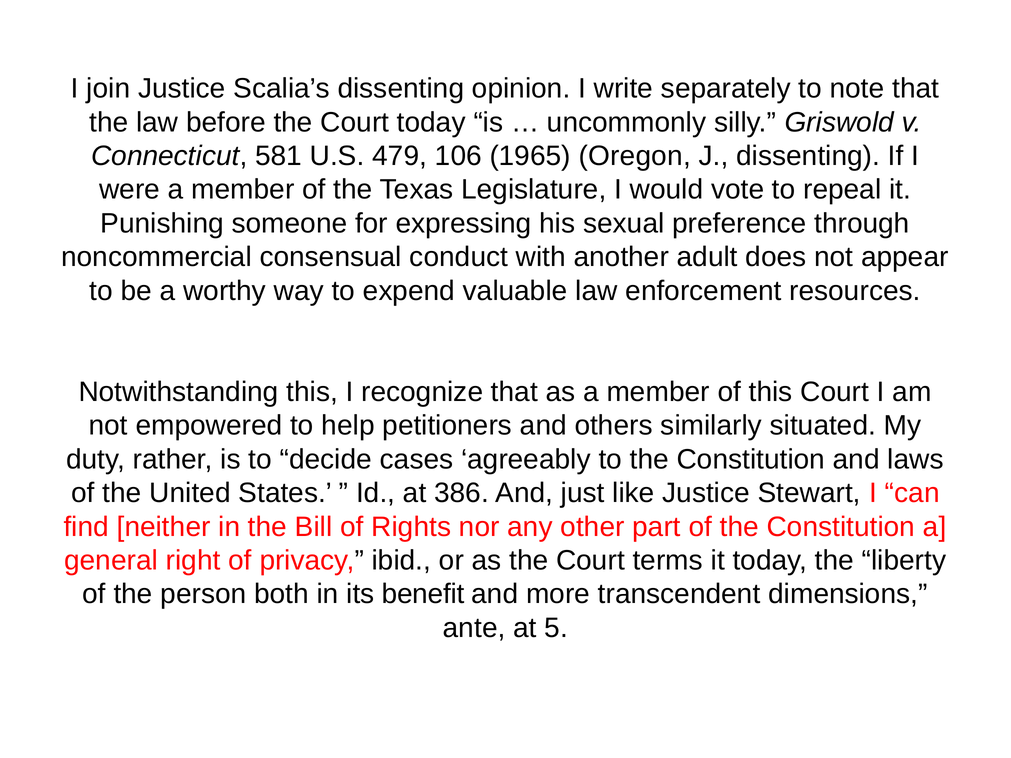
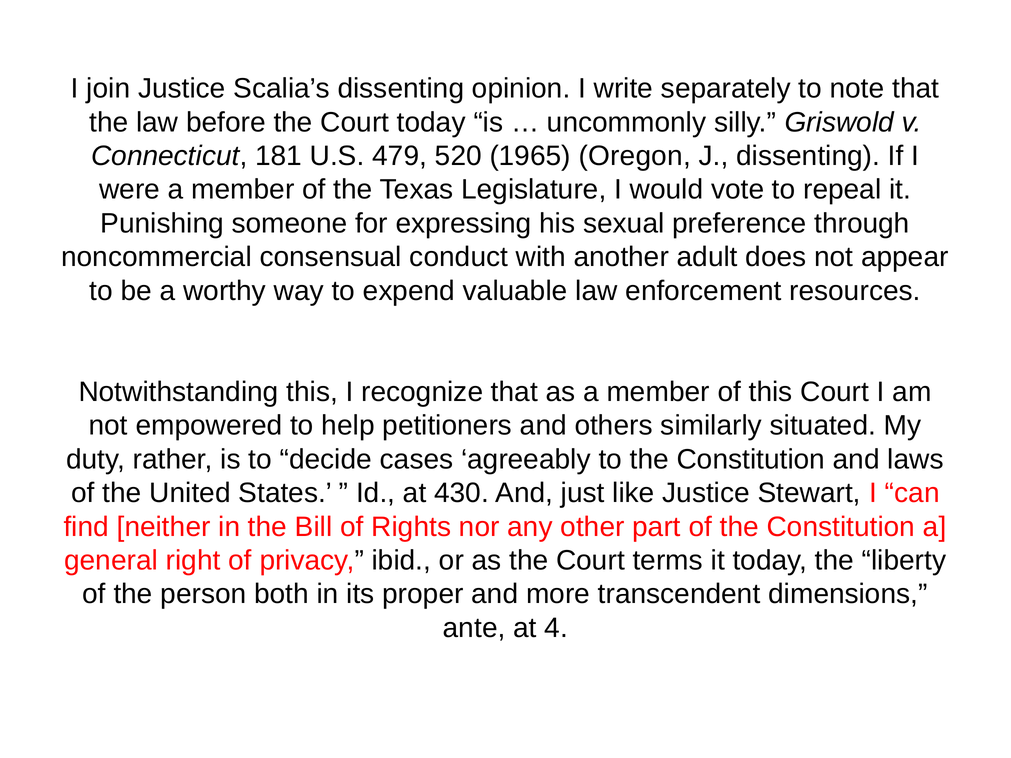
581: 581 -> 181
106: 106 -> 520
386: 386 -> 430
benefit: benefit -> proper
5: 5 -> 4
